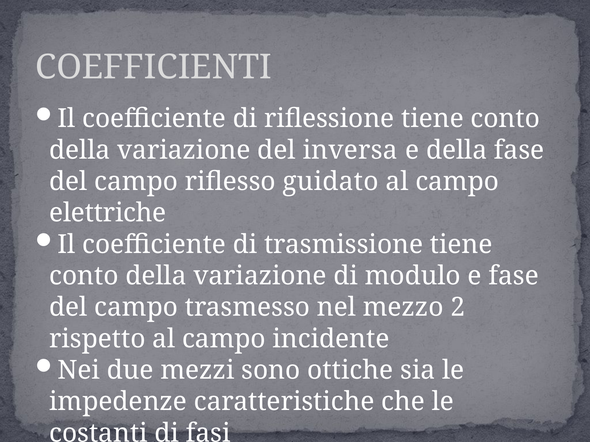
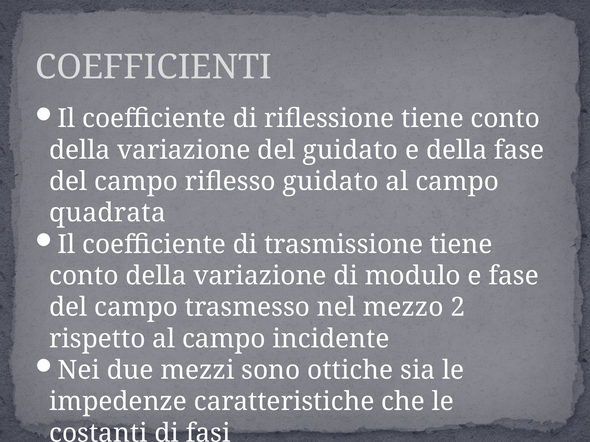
del inversa: inversa -> guidato
elettriche: elettriche -> quadrata
